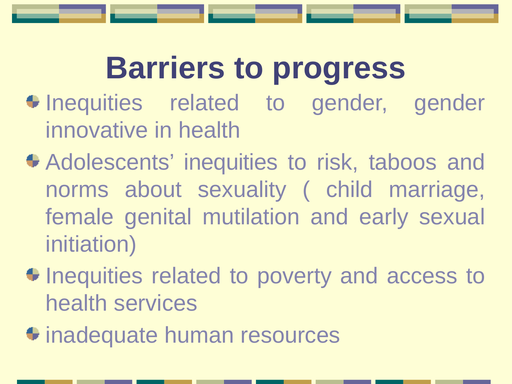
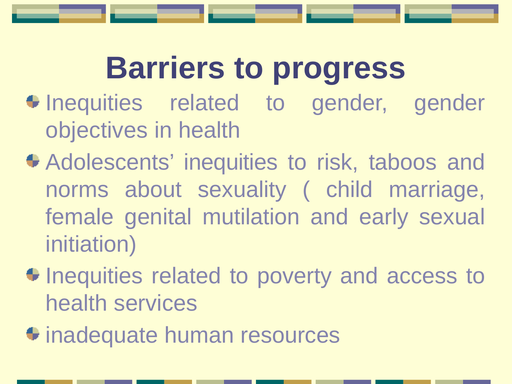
innovative: innovative -> objectives
